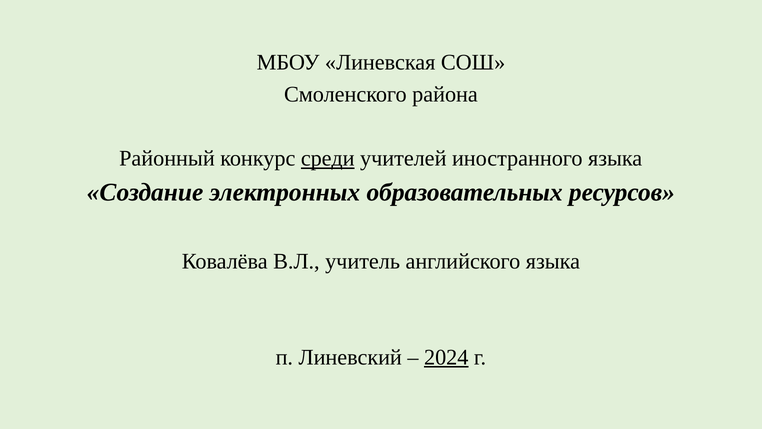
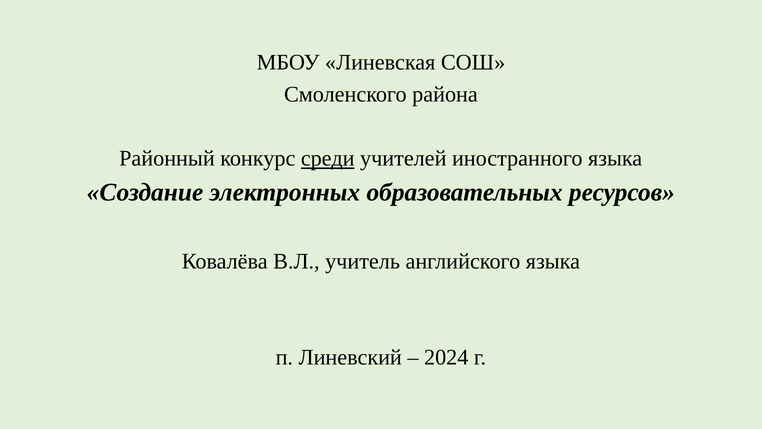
2024 underline: present -> none
